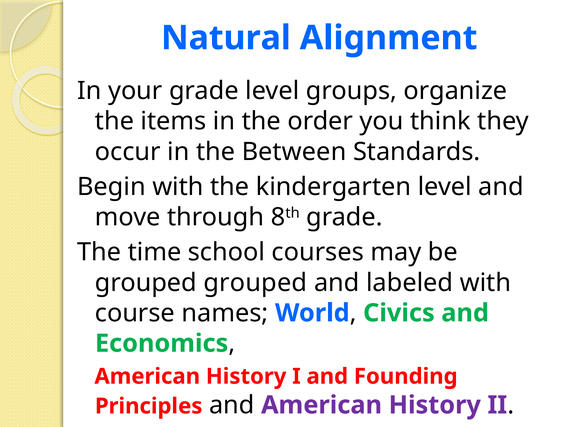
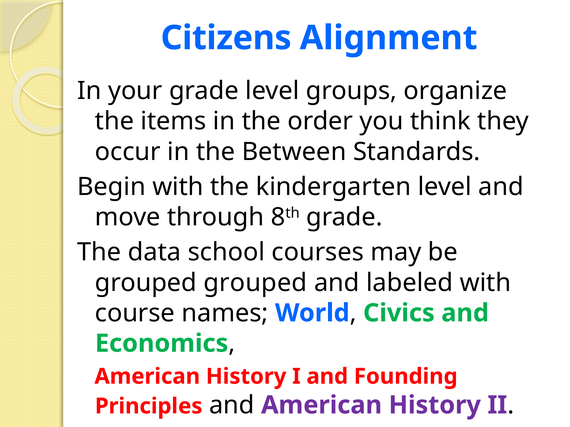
Natural: Natural -> Citizens
time: time -> data
